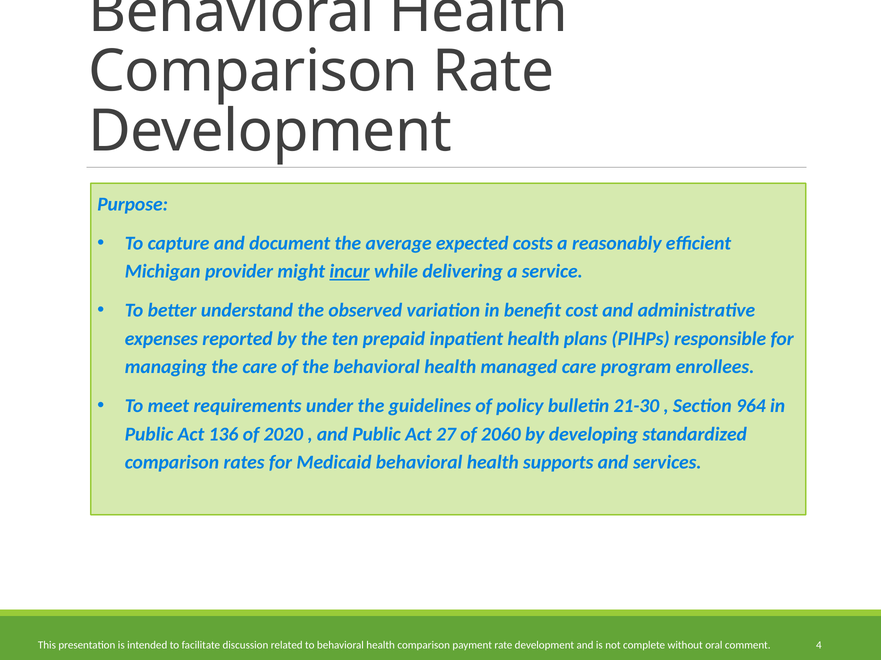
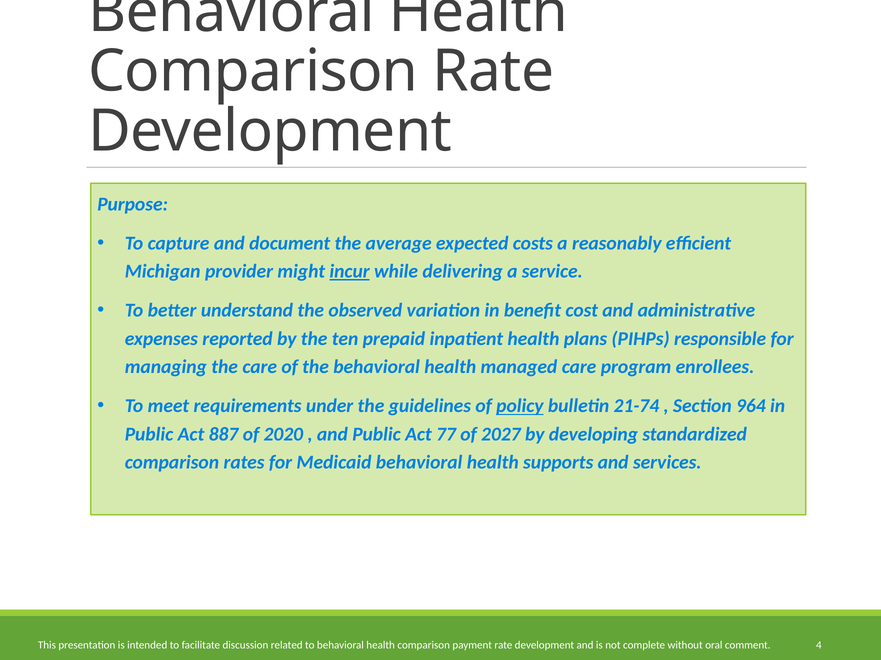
policy underline: none -> present
21-30: 21-30 -> 21-74
136: 136 -> 887
27: 27 -> 77
2060: 2060 -> 2027
